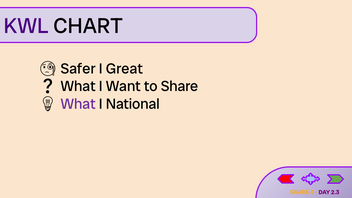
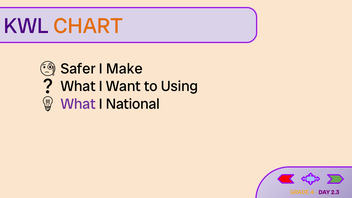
CHART colour: black -> orange
Great: Great -> Make
Share: Share -> Using
